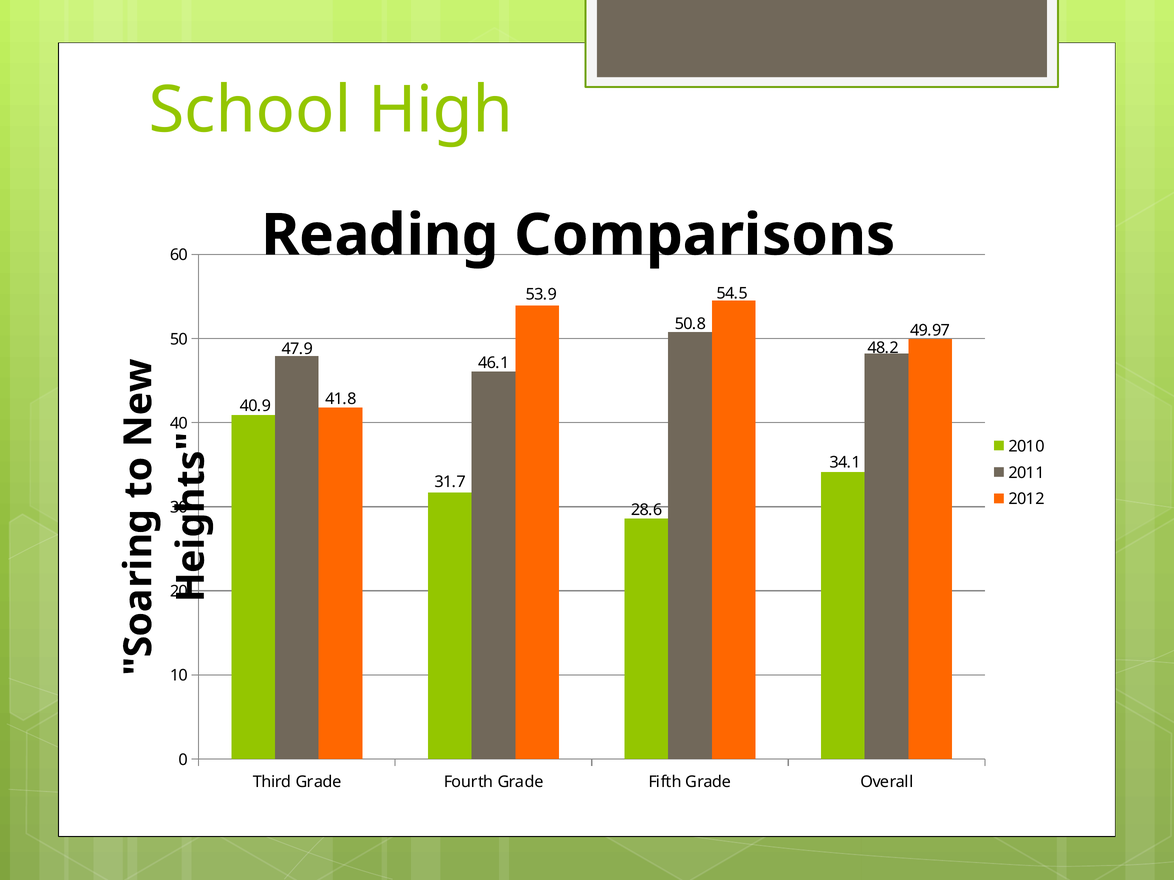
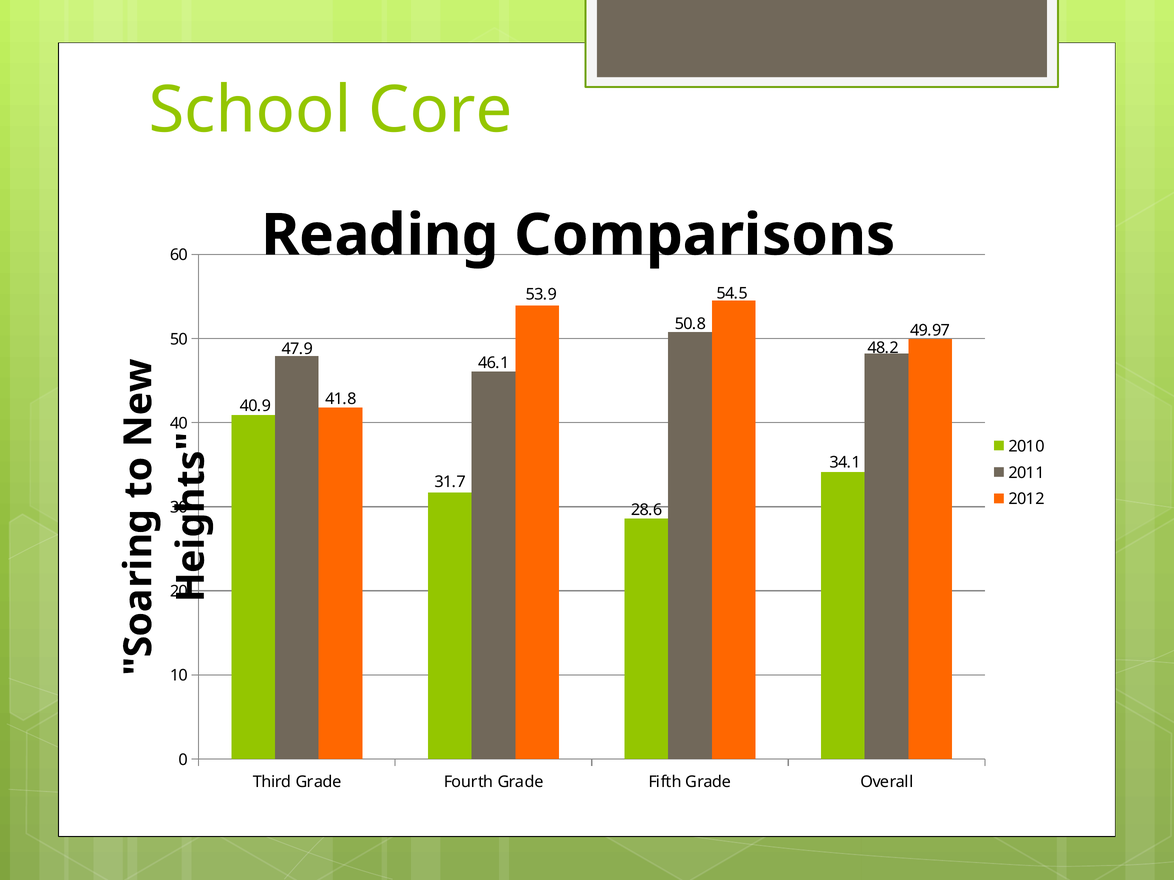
High: High -> Core
